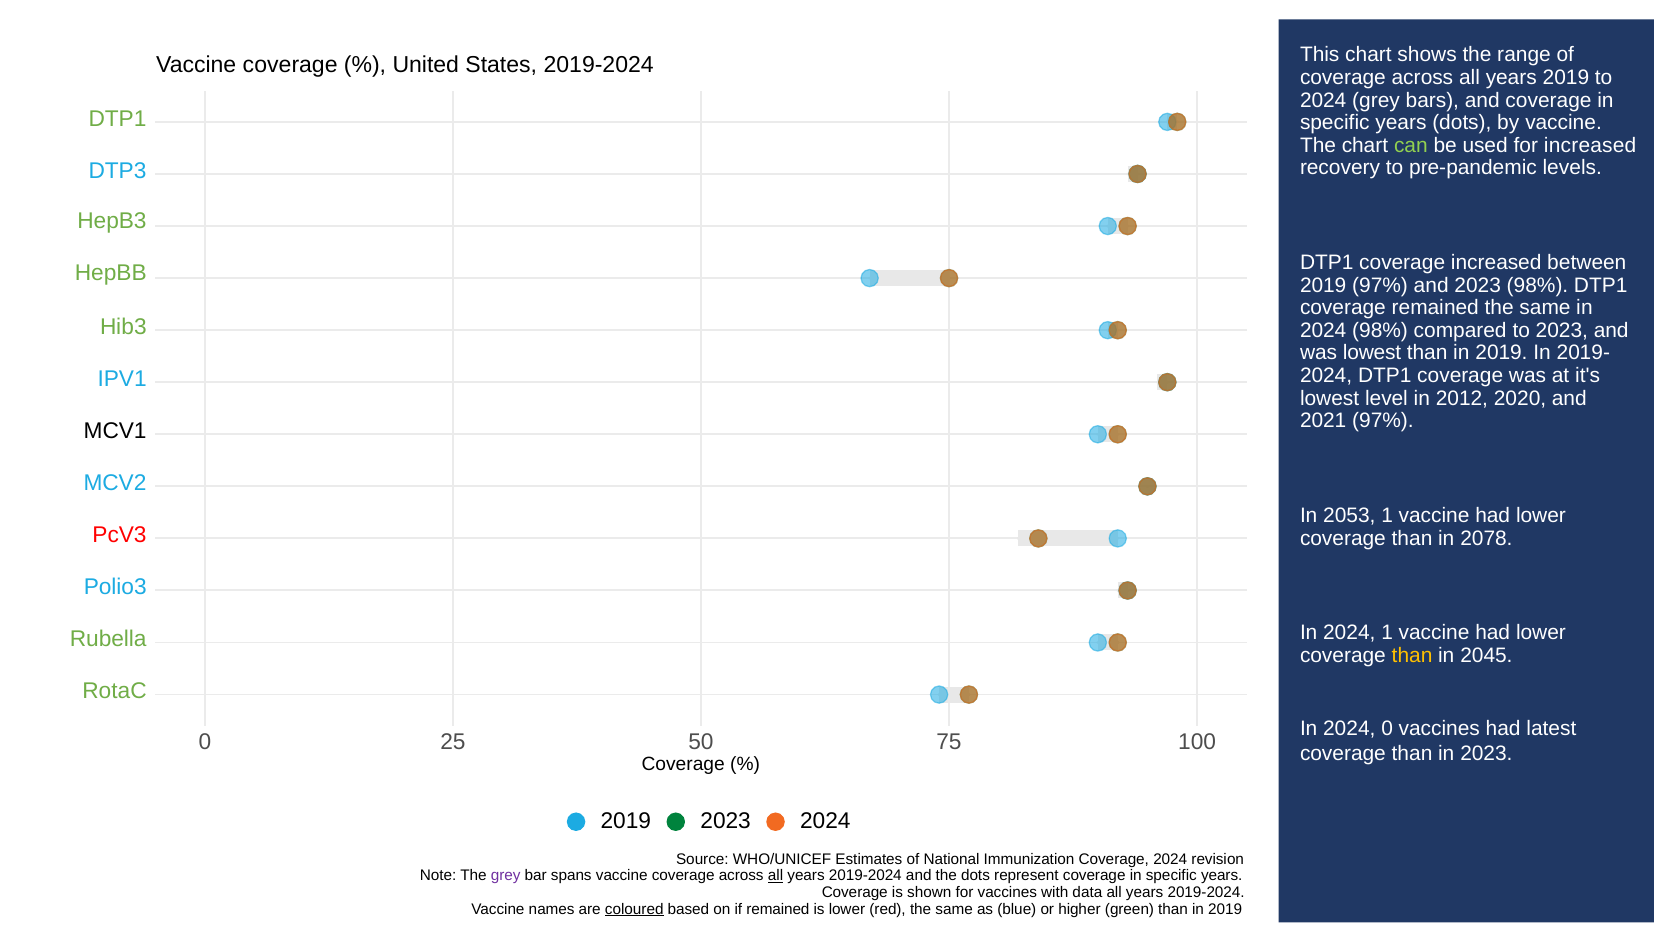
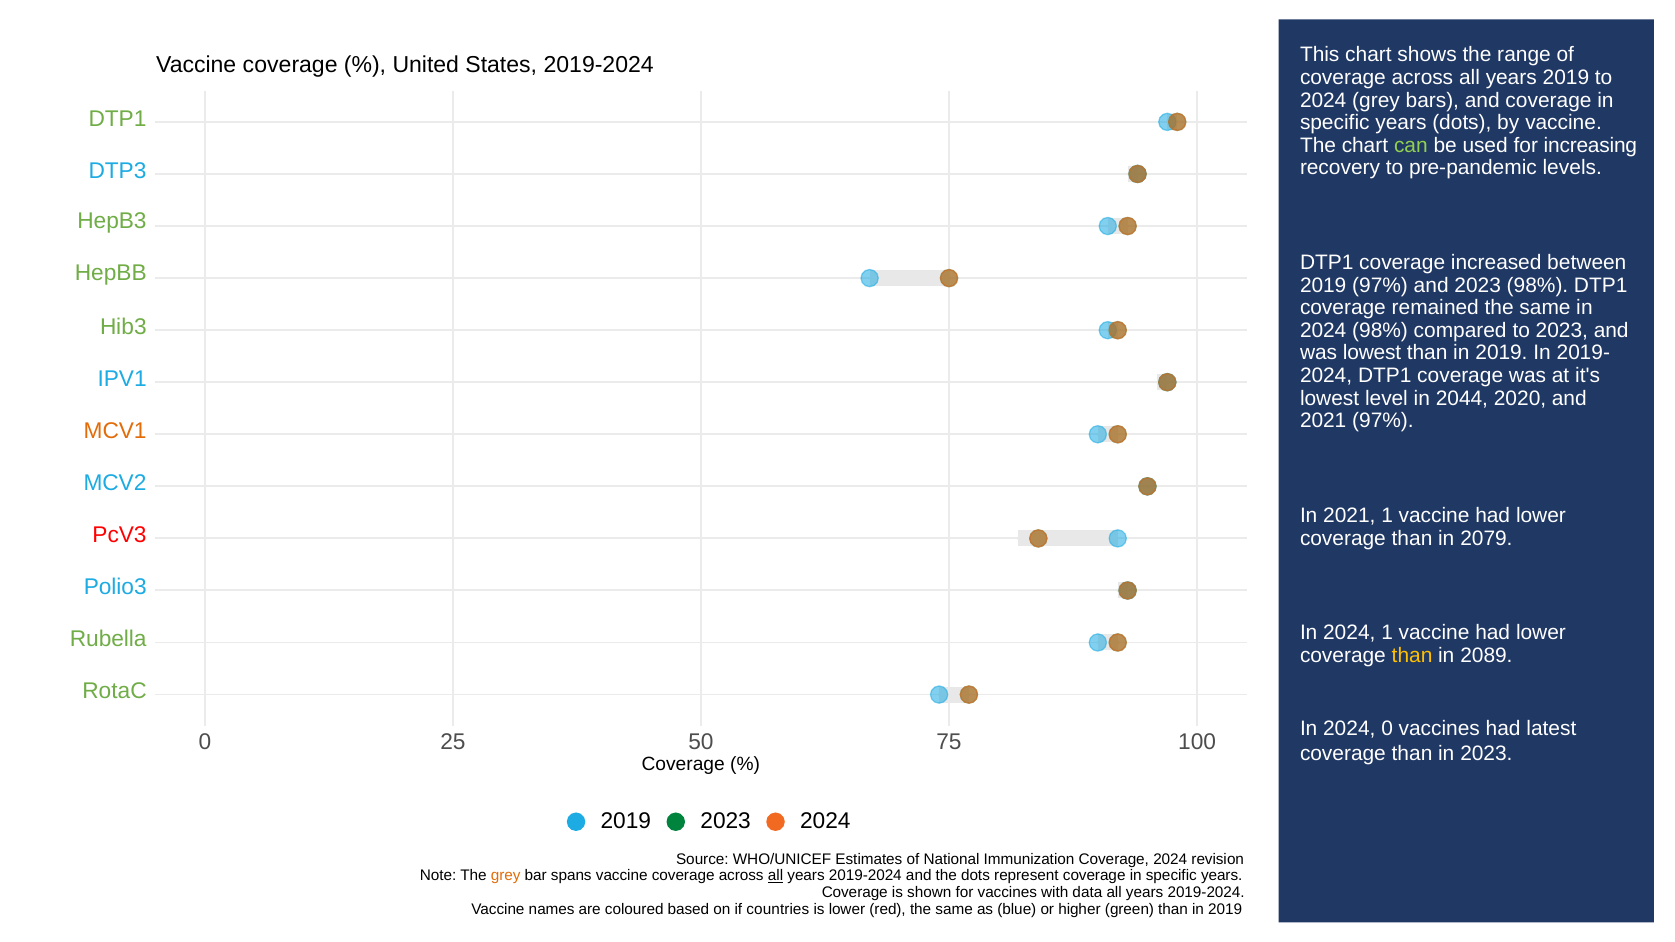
for increased: increased -> increasing
2012: 2012 -> 2044
MCV1 colour: black -> orange
In 2053: 2053 -> 2021
2078: 2078 -> 2079
2045: 2045 -> 2089
grey at (506, 876) colour: purple -> orange
coloured underline: present -> none
if remained: remained -> countries
